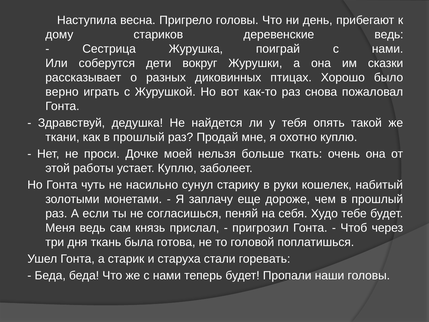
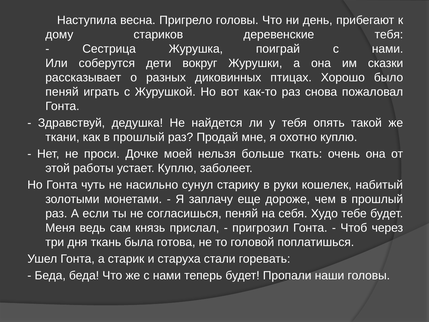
деревенские ведь: ведь -> тебя
верно at (62, 92): верно -> пеняй
